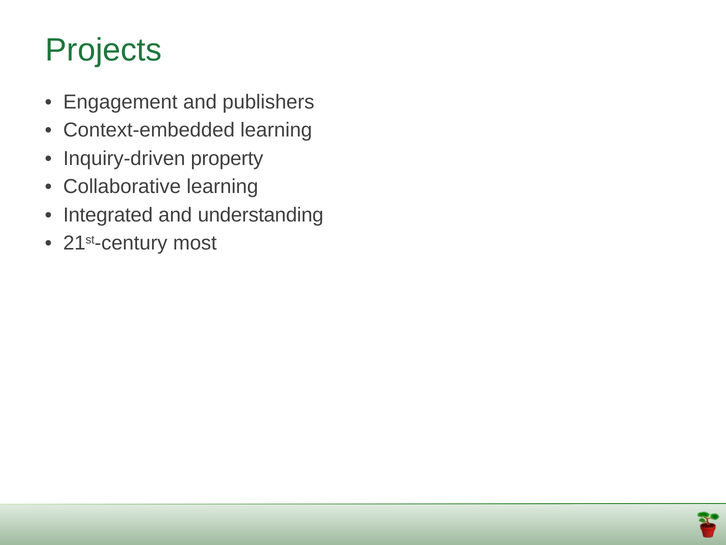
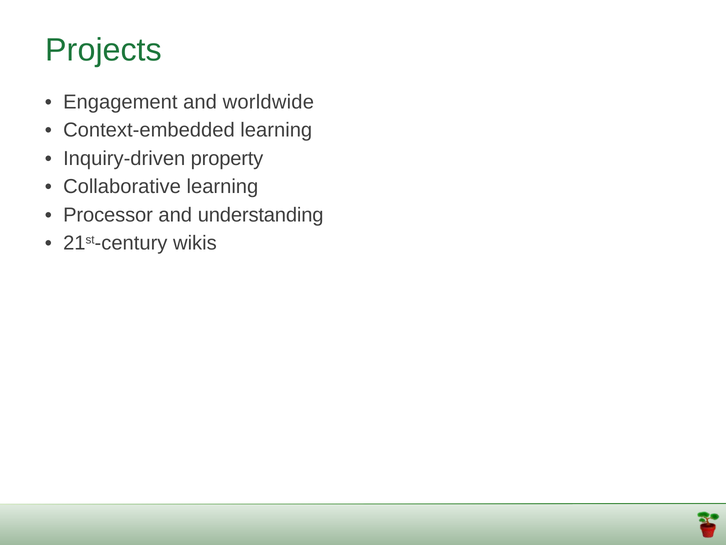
publishers: publishers -> worldwide
Integrated: Integrated -> Processor
most: most -> wikis
